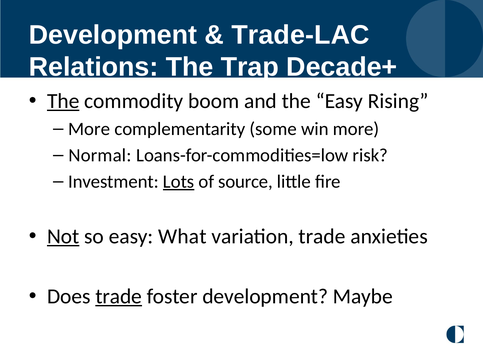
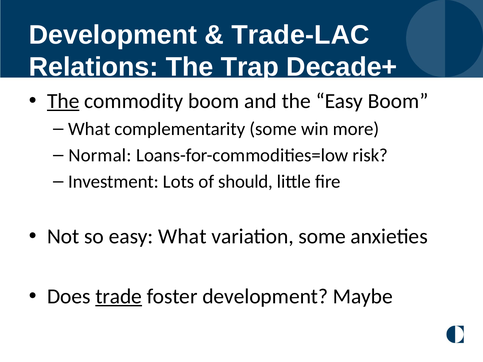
Easy Rising: Rising -> Boom
More at (89, 129): More -> What
Lots underline: present -> none
source: source -> should
Not underline: present -> none
variation trade: trade -> some
